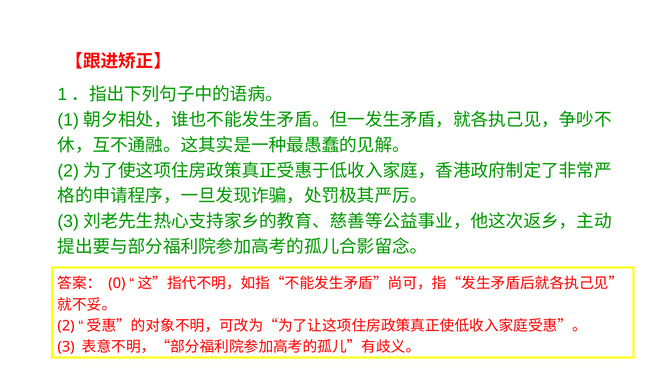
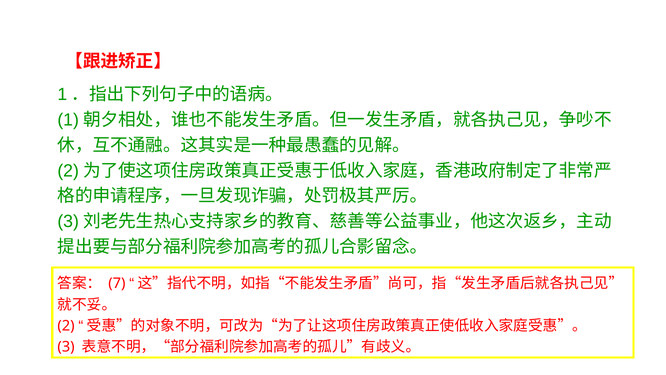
0: 0 -> 7
